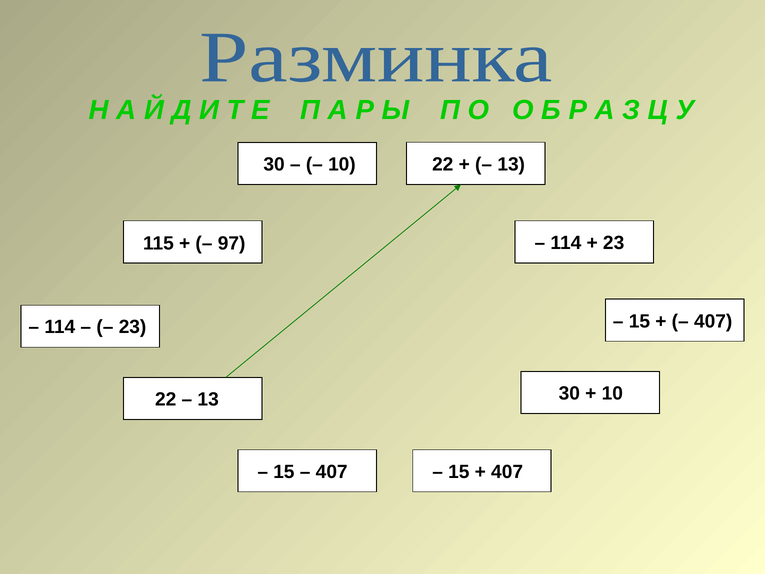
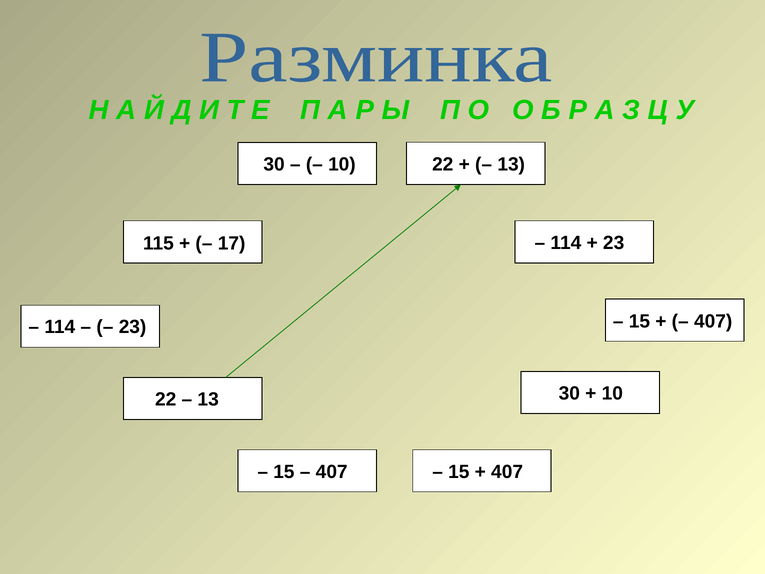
97: 97 -> 17
